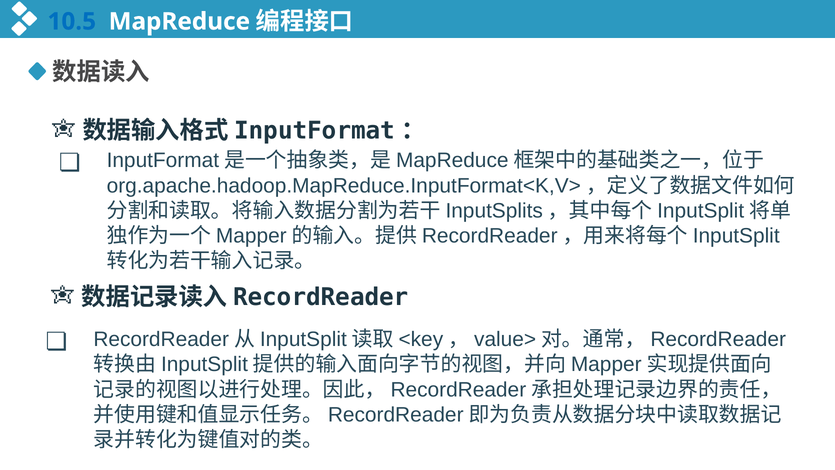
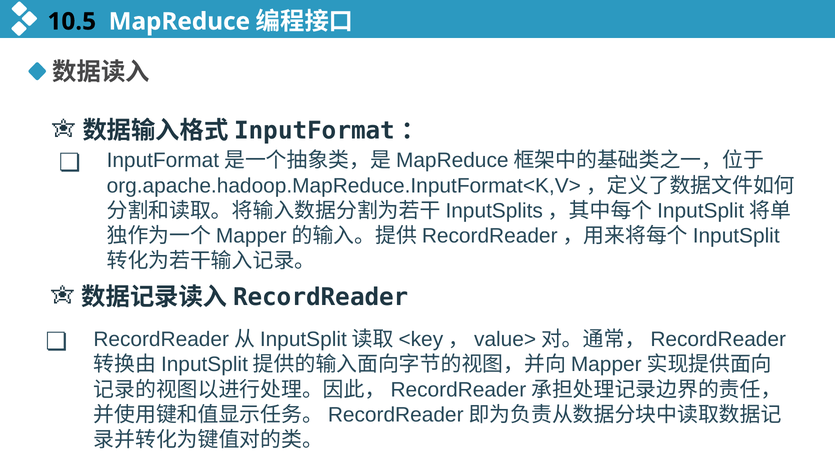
10.5 colour: blue -> black
